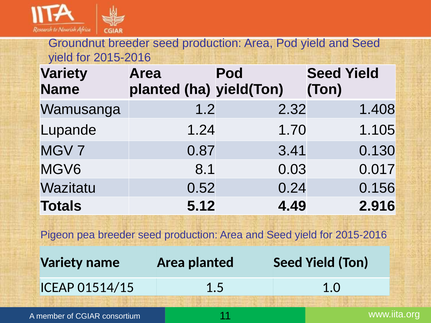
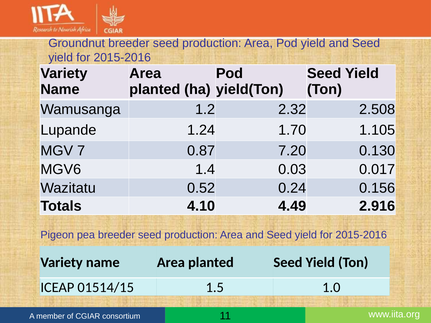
1.408: 1.408 -> 2.508
3.41: 3.41 -> 7.20
8.1: 8.1 -> 1.4
5.12: 5.12 -> 4.10
